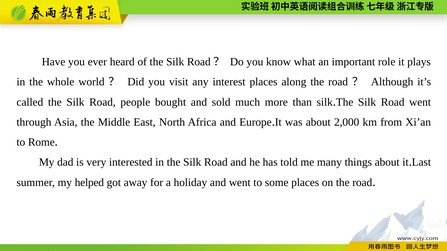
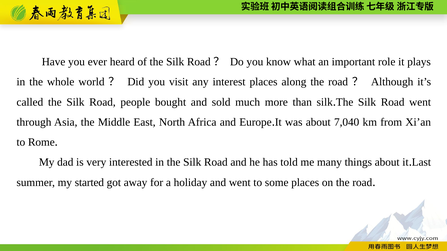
2,000: 2,000 -> 7,040
helped: helped -> started
